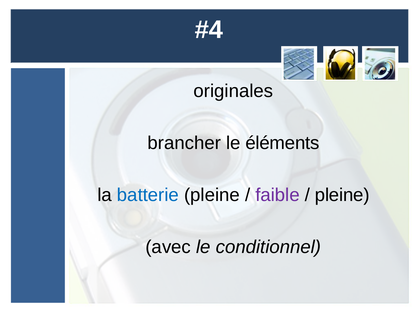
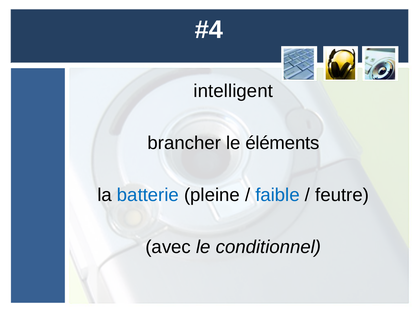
originales: originales -> intelligent
faible colour: purple -> blue
pleine at (342, 195): pleine -> feutre
